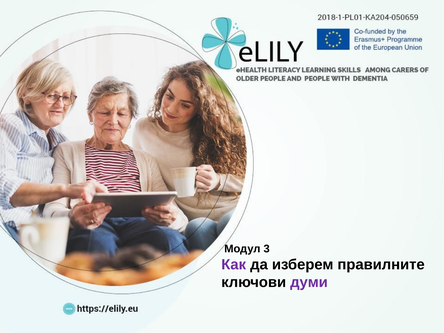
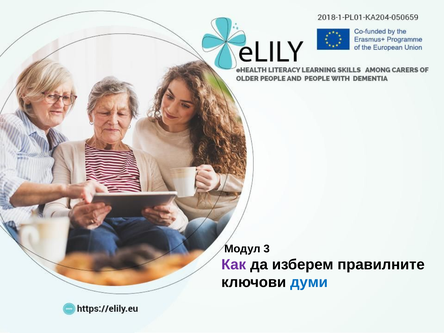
думи colour: purple -> blue
